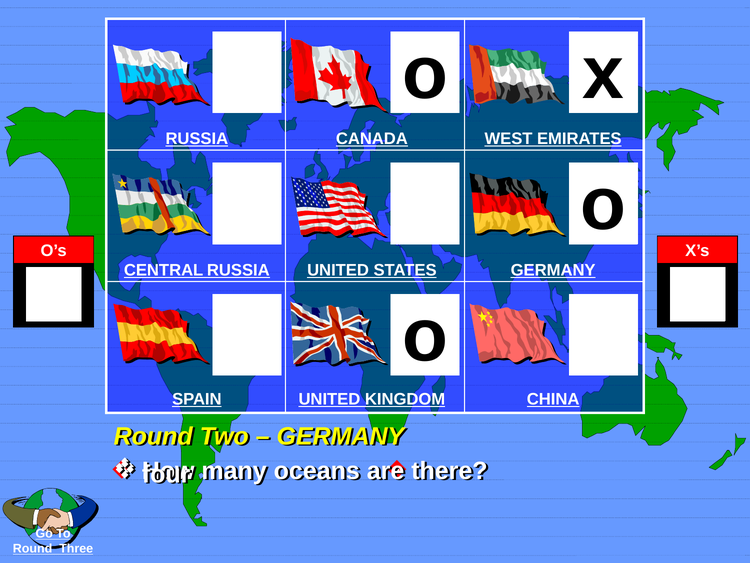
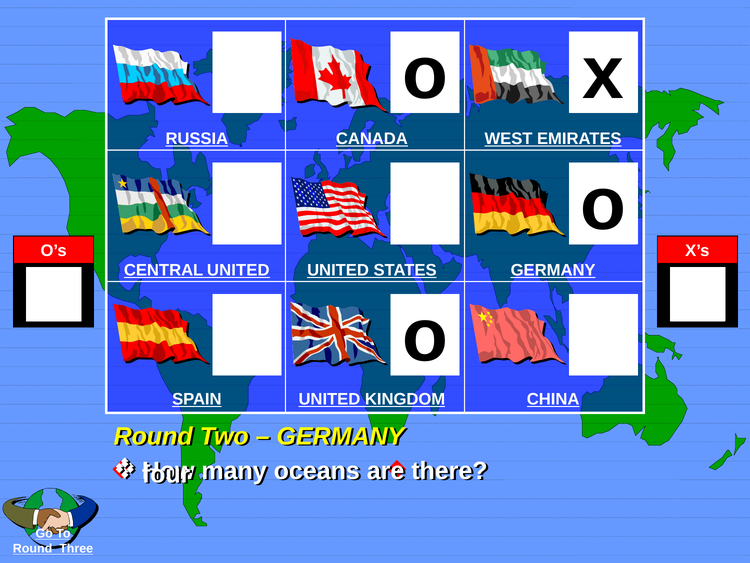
CENTRAL RUSSIA: RUSSIA -> UNITED
